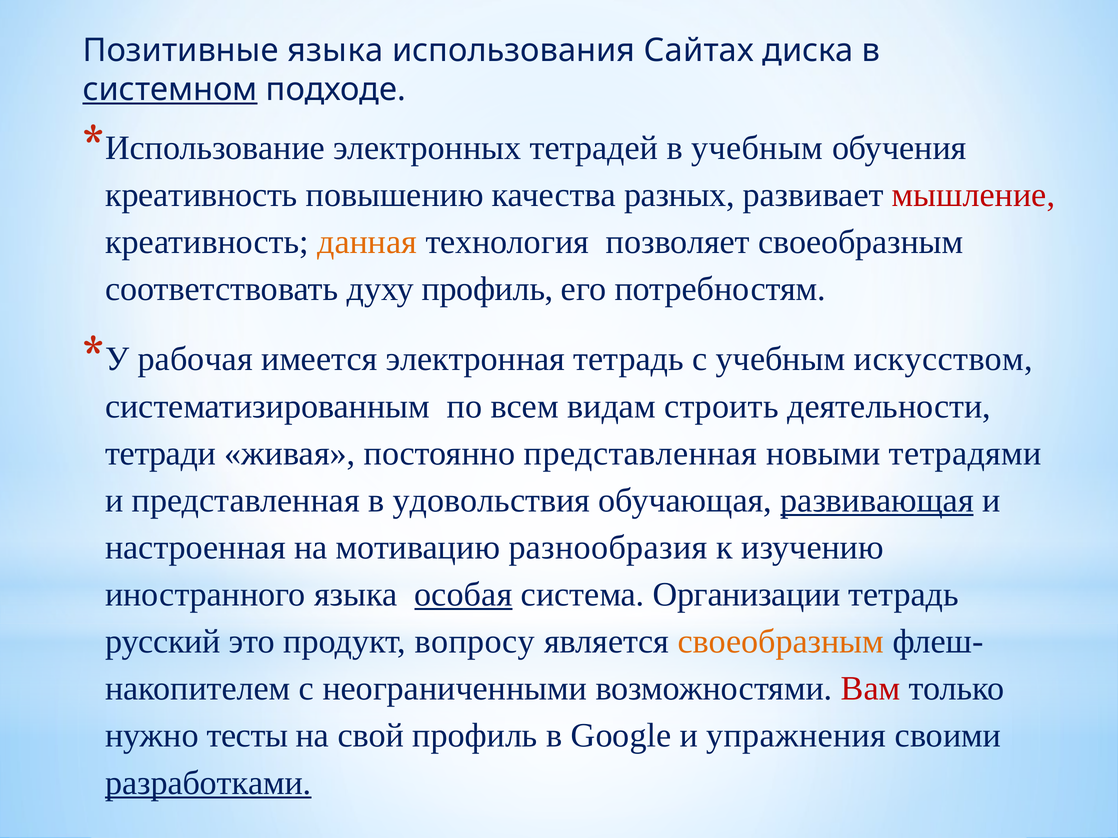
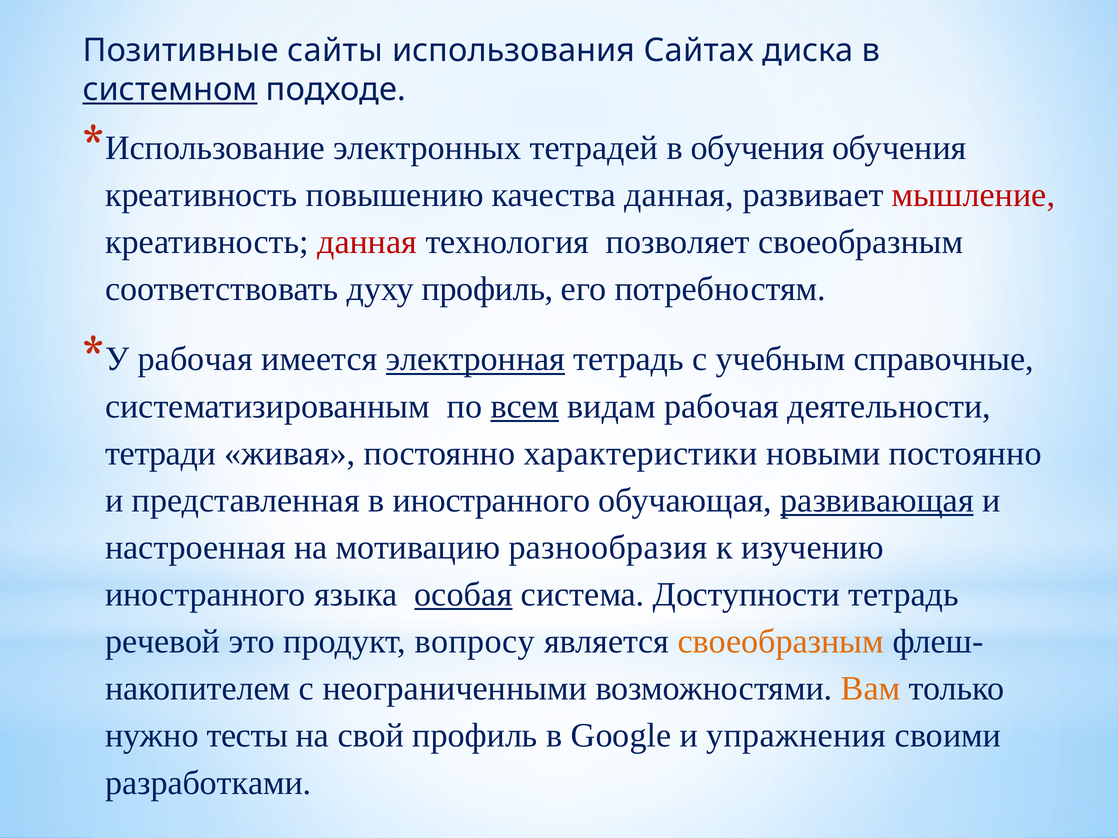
Позитивные языка: языка -> сайты
в учебным: учебным -> обучения
качества разных: разных -> данная
данная at (367, 242) colour: orange -> red
электронная underline: none -> present
искусством: искусством -> справочные
всем underline: none -> present
видам строить: строить -> рабочая
постоянно представленная: представленная -> характеристики
новыми тетрадями: тетрадями -> постоянно
в удовольствия: удовольствия -> иностранного
Организации: Организации -> Доступности
русский: русский -> речевой
Вам colour: red -> orange
разработками underline: present -> none
